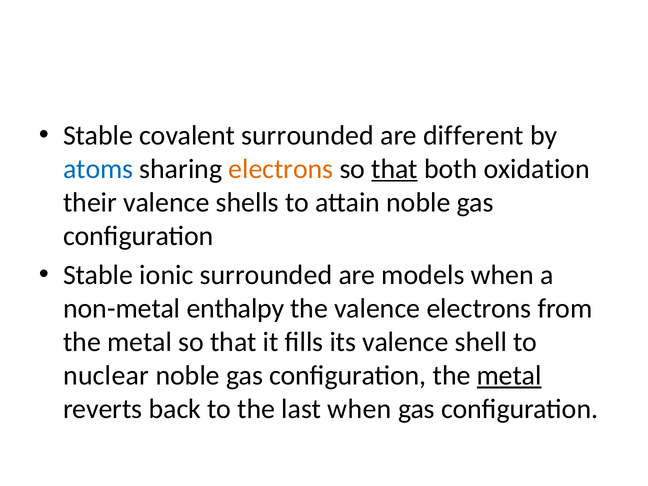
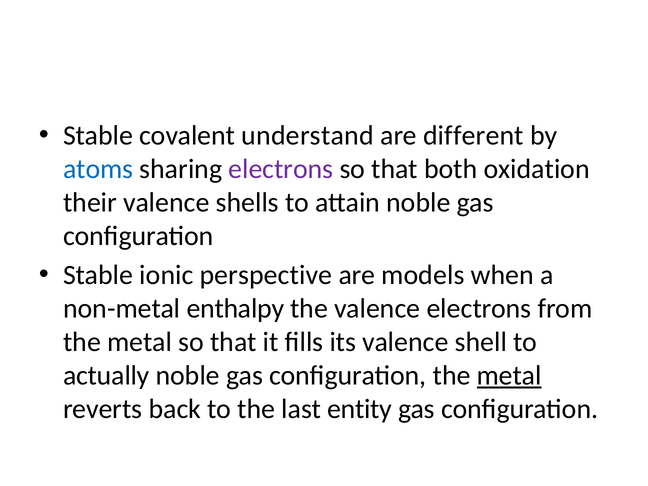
covalent surrounded: surrounded -> understand
electrons at (281, 169) colour: orange -> purple
that at (395, 169) underline: present -> none
ionic surrounded: surrounded -> perspective
nuclear: nuclear -> actually
last when: when -> entity
